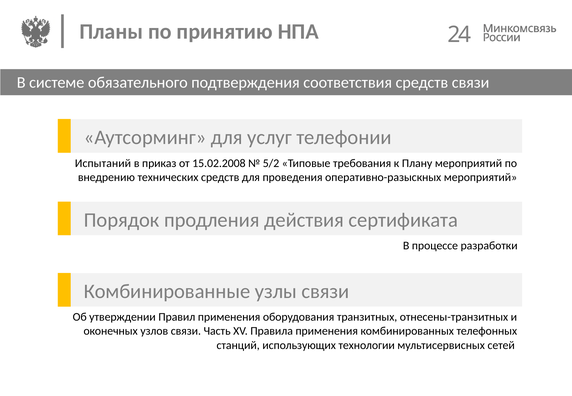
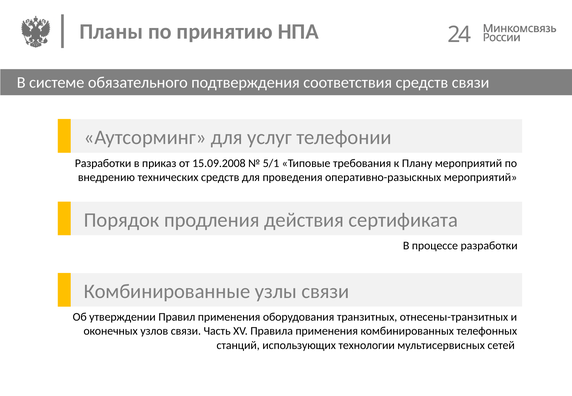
Испытаний at (103, 163): Испытаний -> Разработки
15.02.2008: 15.02.2008 -> 15.09.2008
5/2: 5/2 -> 5/1
